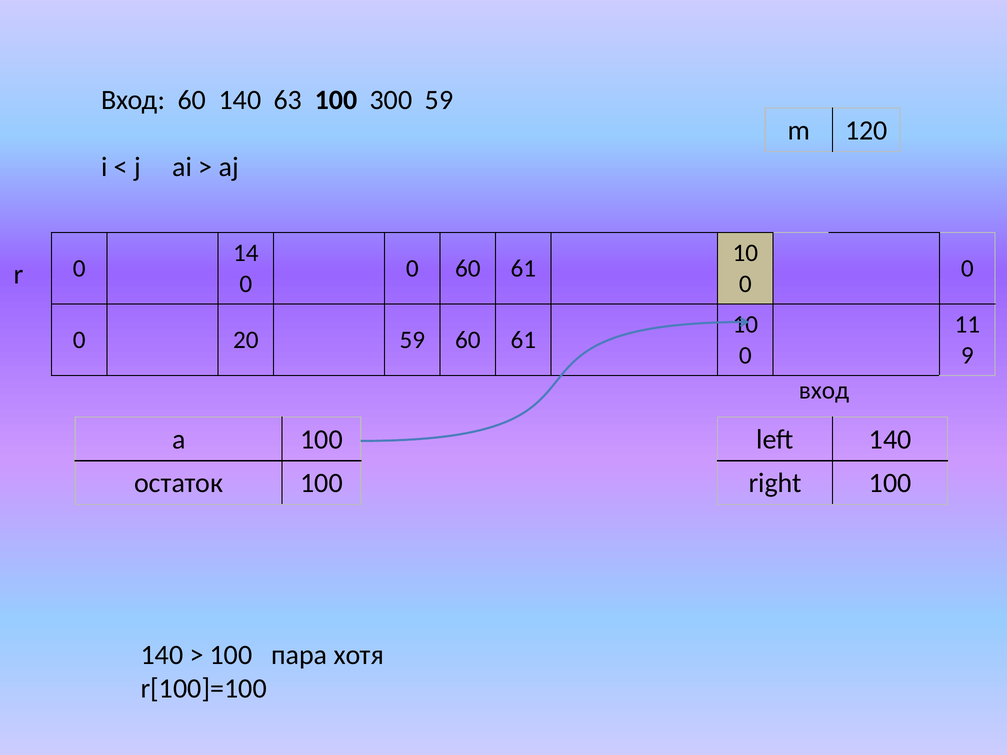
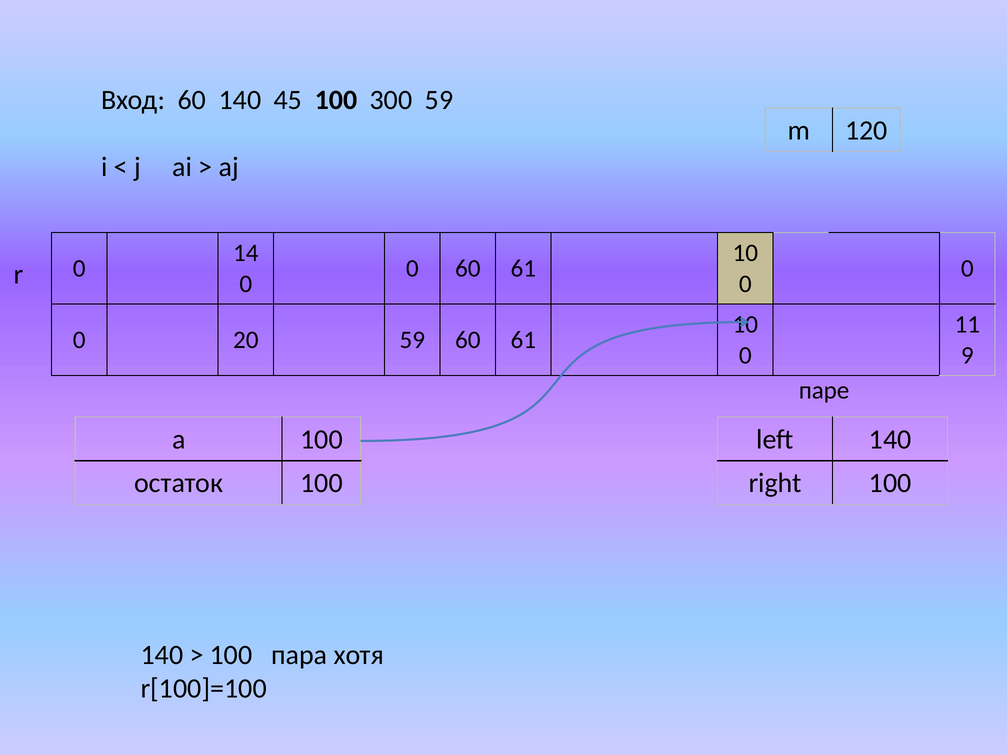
63: 63 -> 45
вход at (824, 390): вход -> паре
